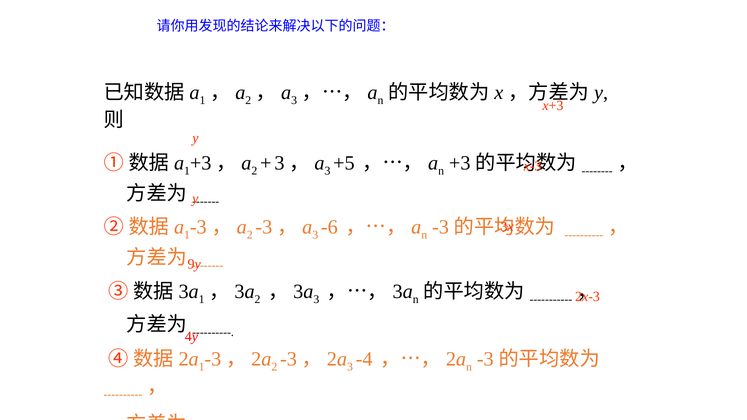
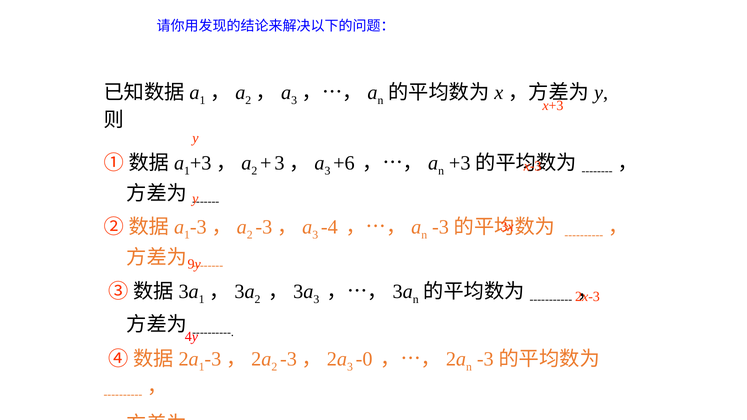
+5: +5 -> +6
-6: -6 -> -4
-4: -4 -> -0
